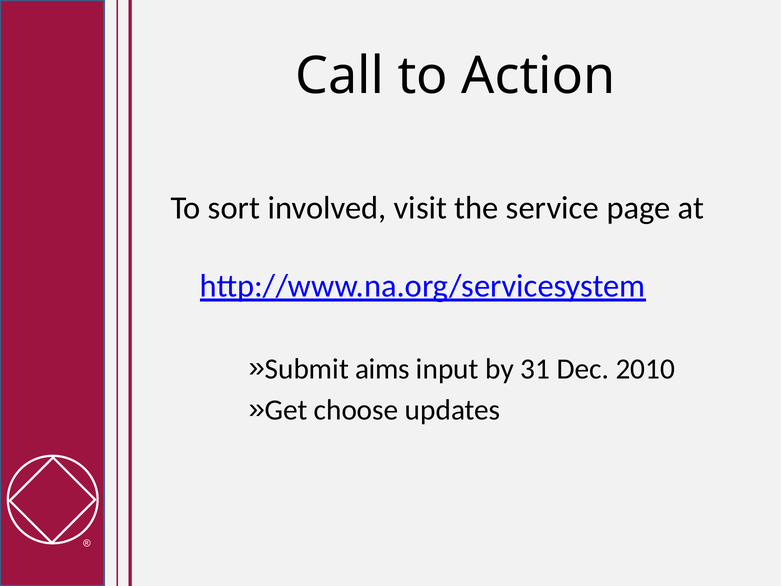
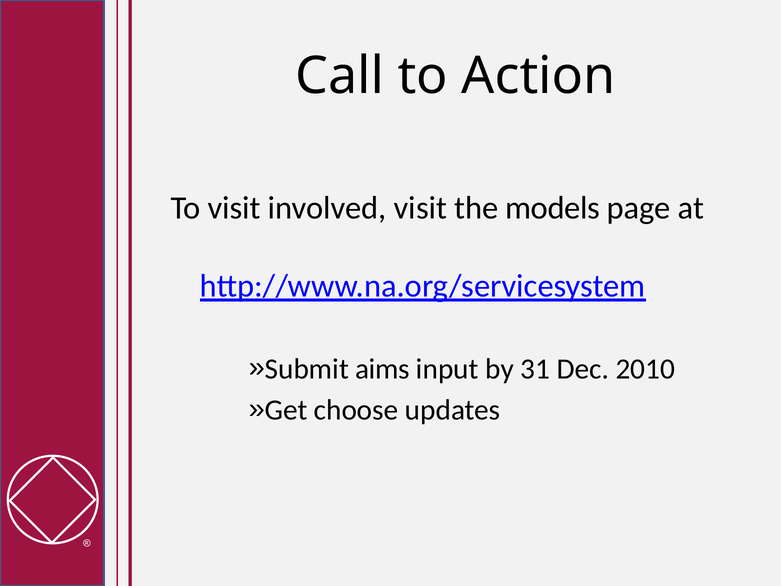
To sort: sort -> visit
service: service -> models
